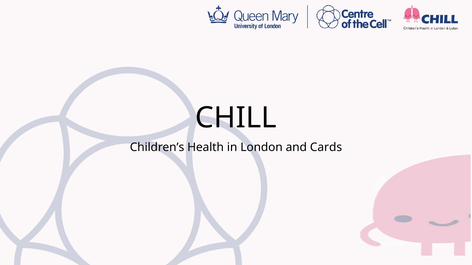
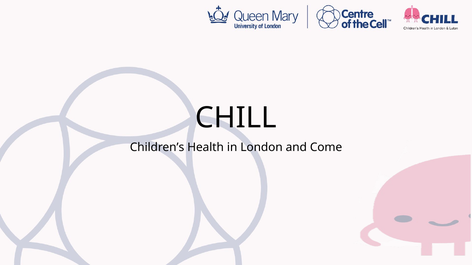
Cards: Cards -> Come
